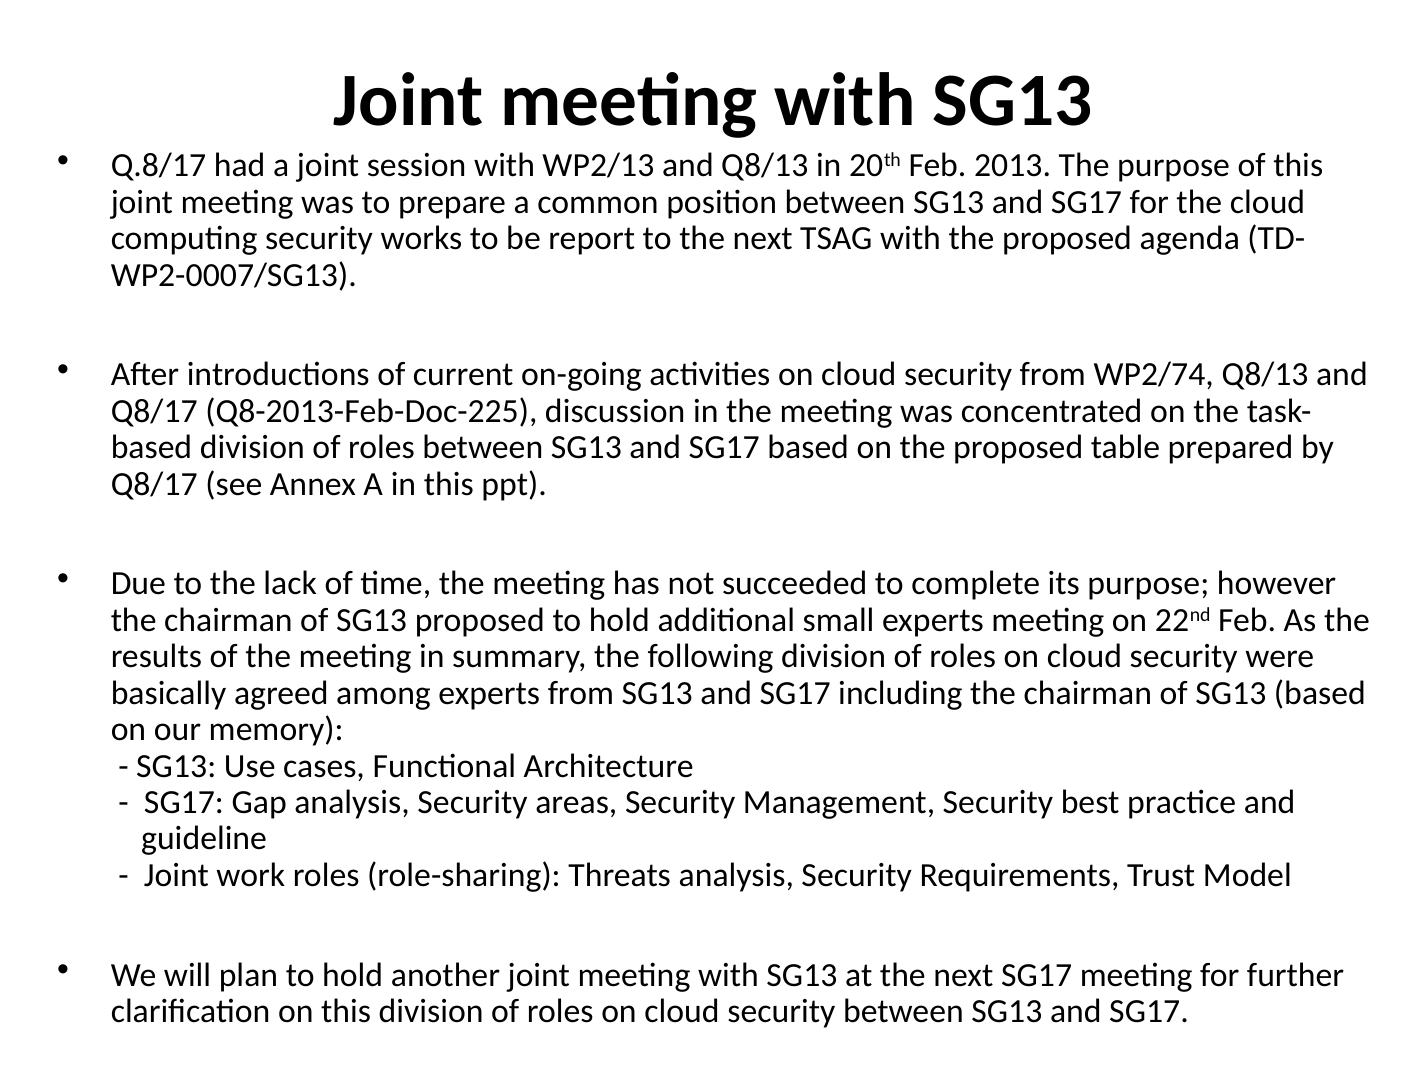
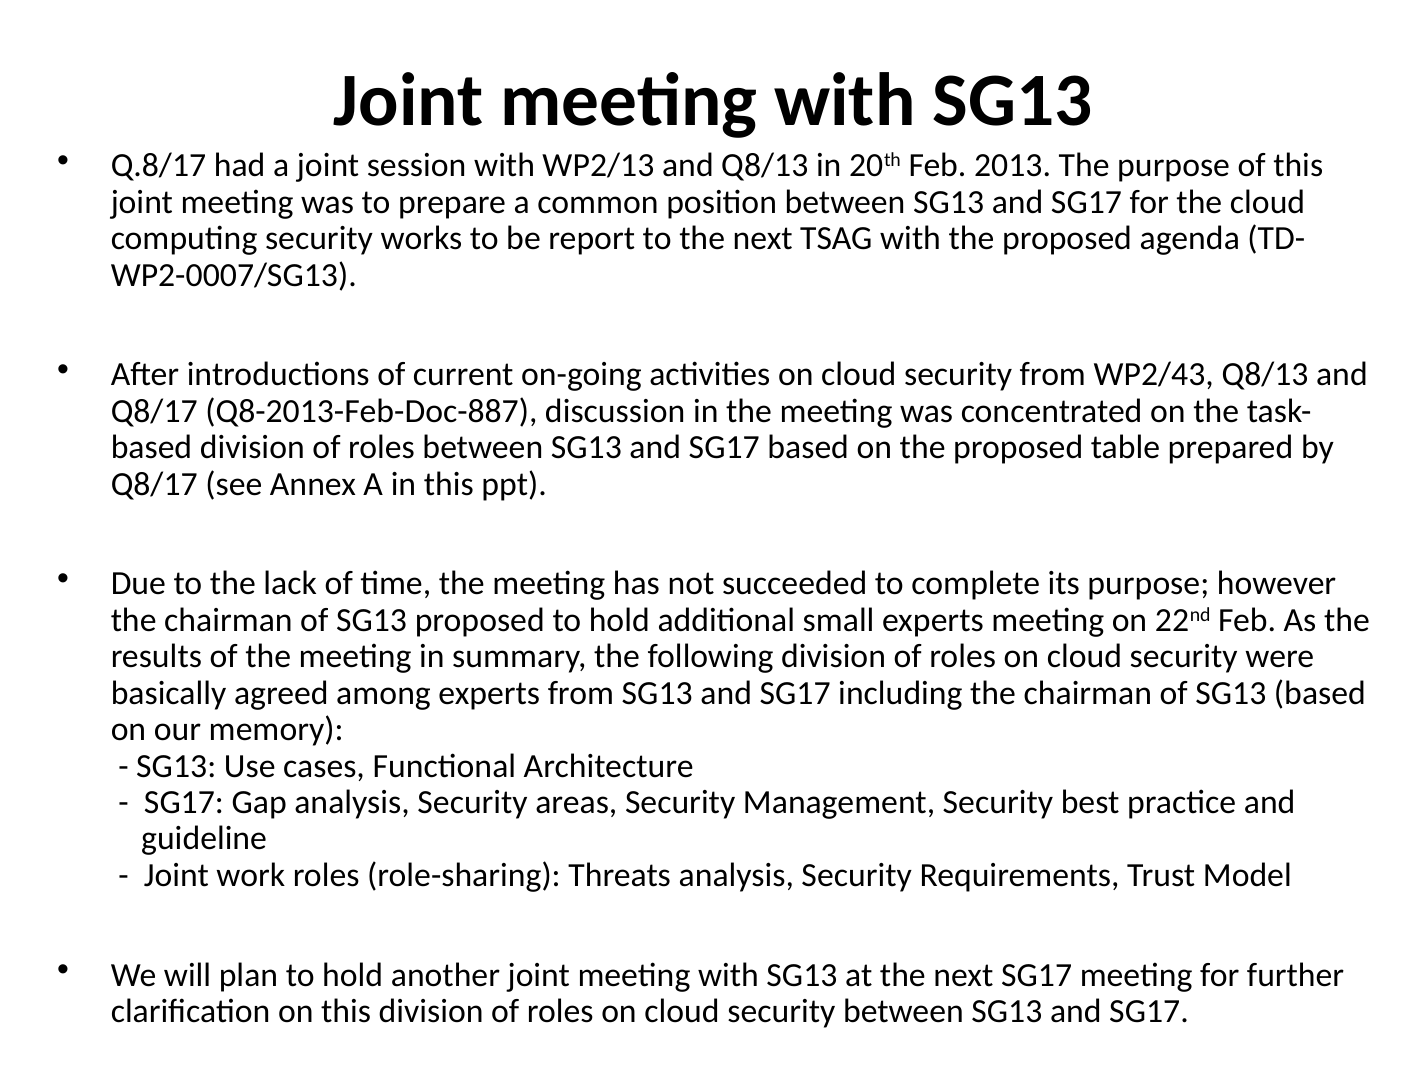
WP2/74: WP2/74 -> WP2/43
Q8-2013-Feb-Doc-225: Q8-2013-Feb-Doc-225 -> Q8-2013-Feb-Doc-887
